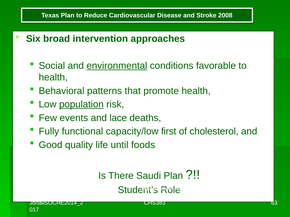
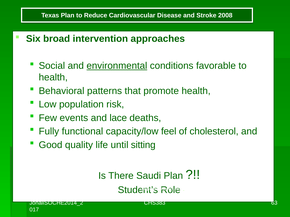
population underline: present -> none
first: first -> feel
foods: foods -> sitting
